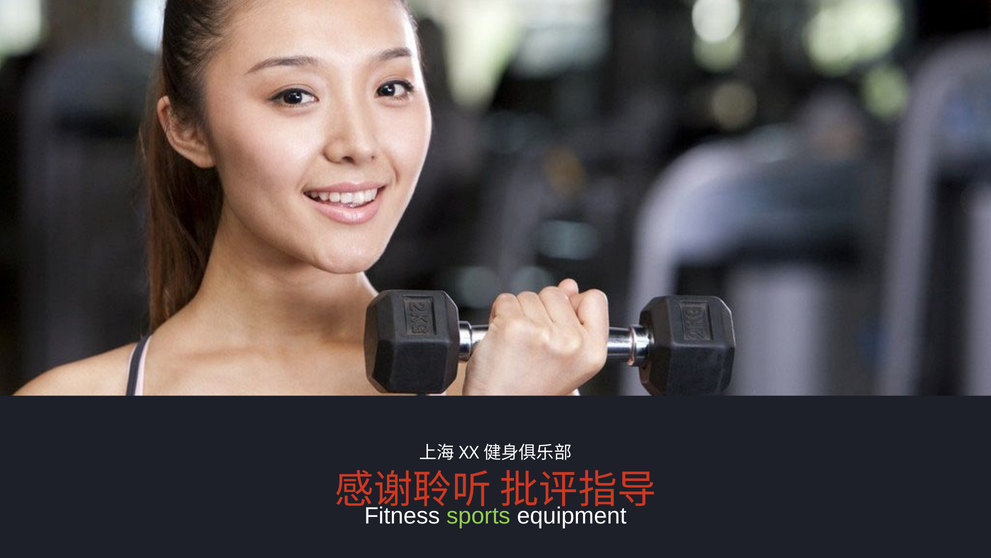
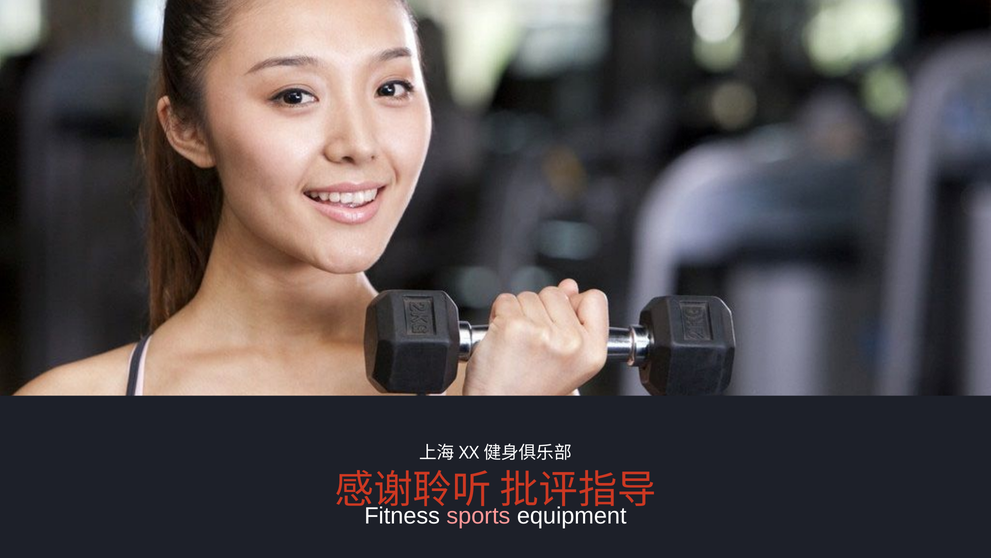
sports colour: light green -> pink
